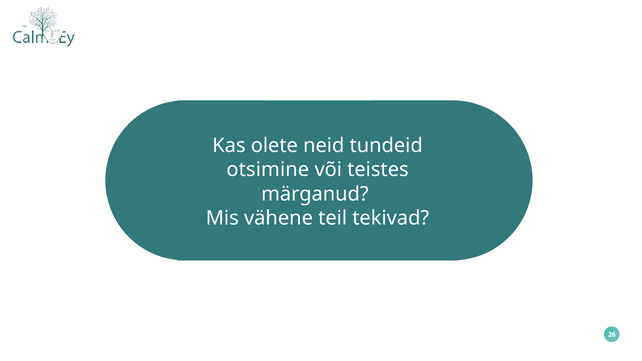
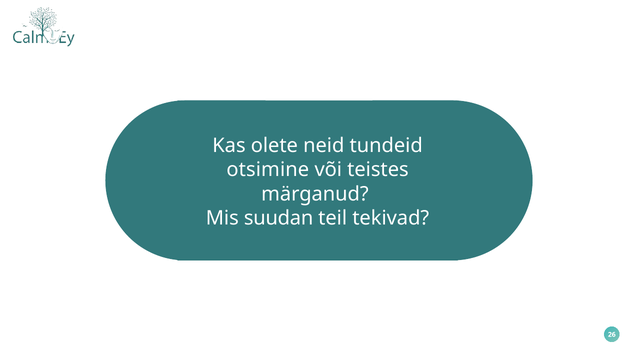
vähene: vähene -> suudan
